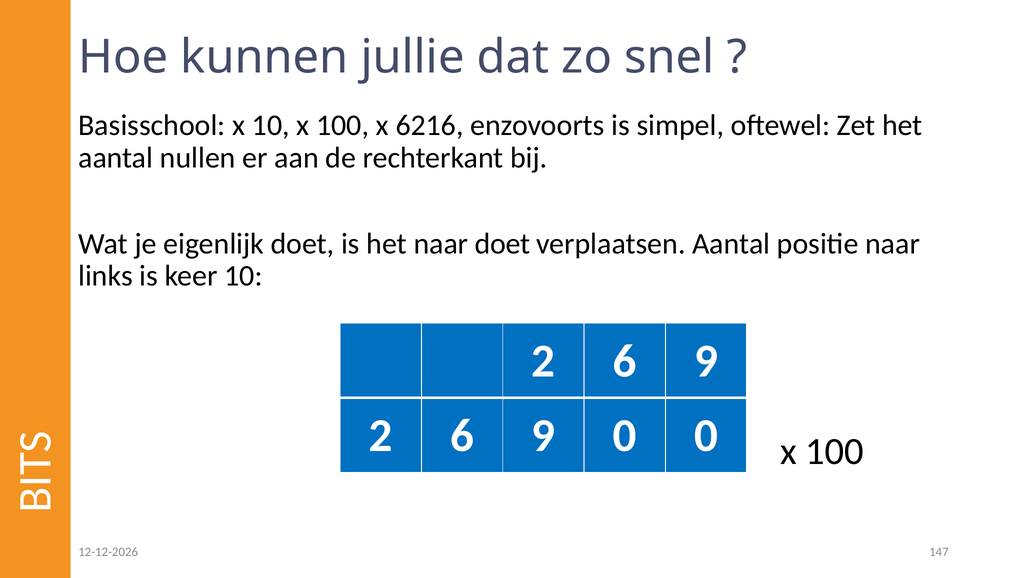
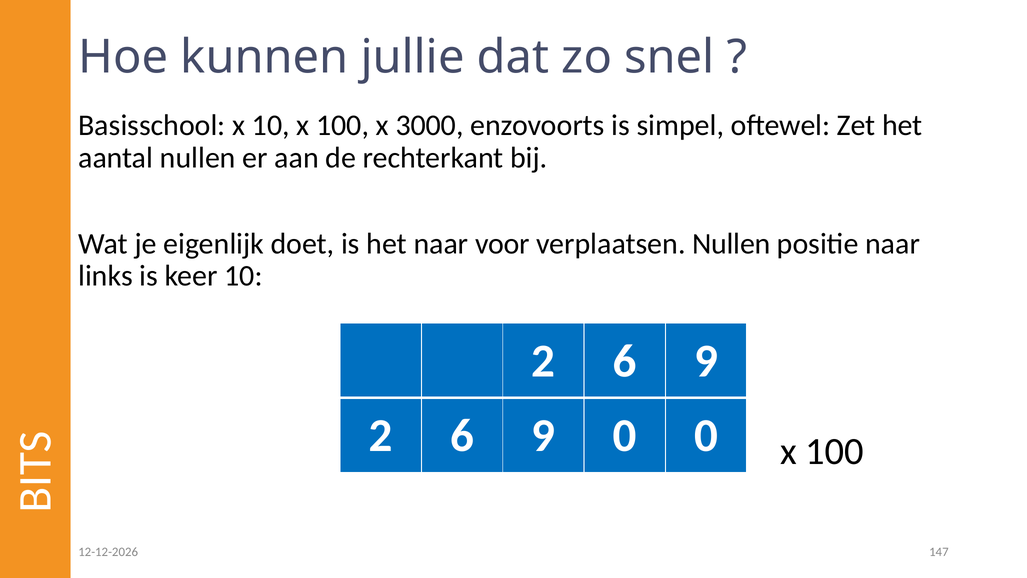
6216: 6216 -> 3000
naar doet: doet -> voor
verplaatsen Aantal: Aantal -> Nullen
